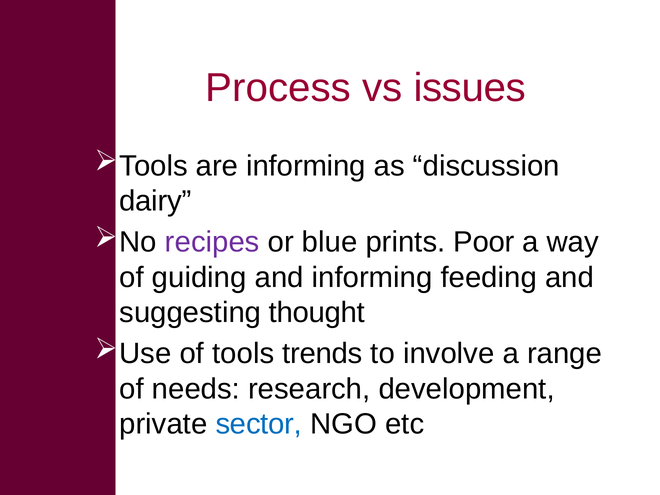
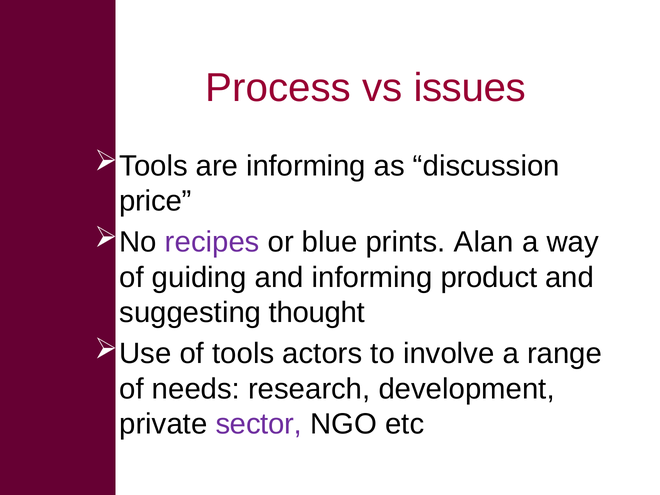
dairy: dairy -> price
Poor: Poor -> Alan
feeding: feeding -> product
trends: trends -> actors
sector colour: blue -> purple
